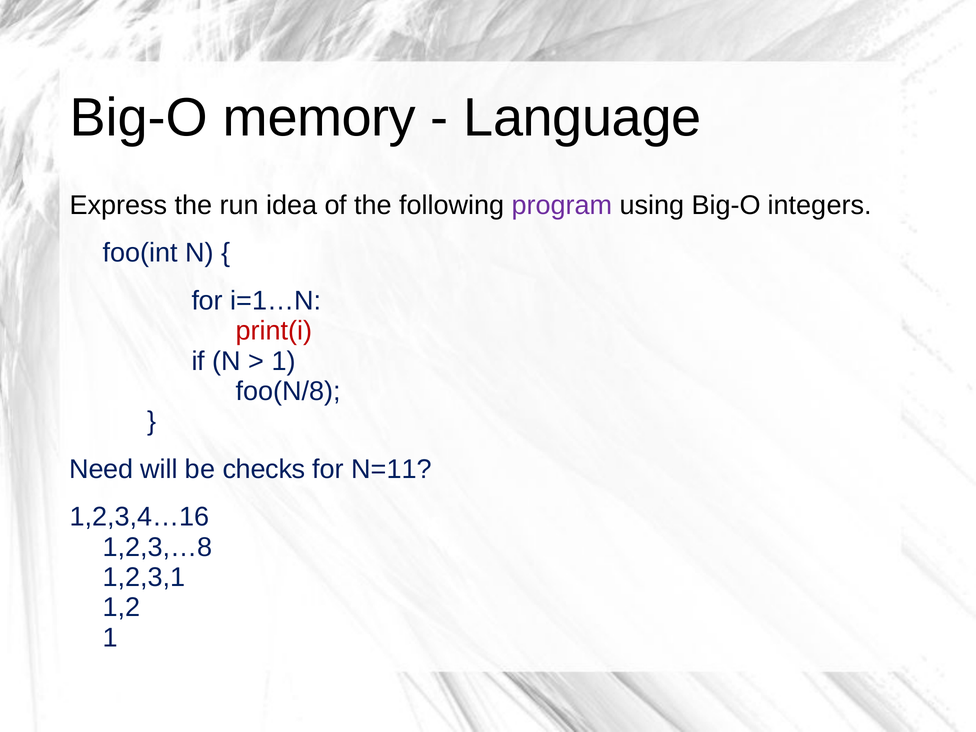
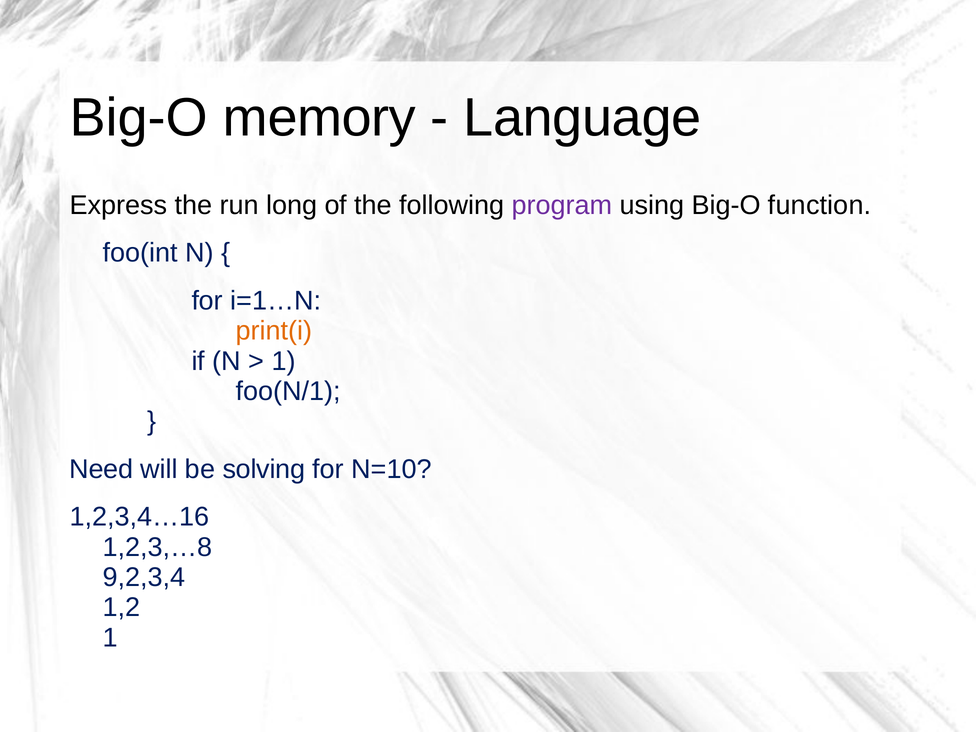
idea: idea -> long
integers: integers -> function
print(i colour: red -> orange
foo(N/8: foo(N/8 -> foo(N/1
checks: checks -> solving
N=11: N=11 -> N=10
1,2,3,1: 1,2,3,1 -> 9,2,3,4
